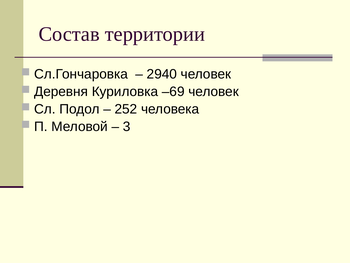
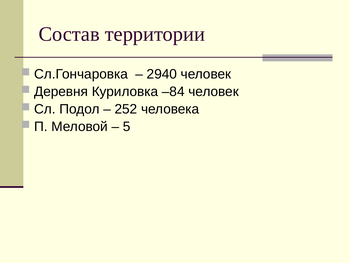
–69: –69 -> –84
3: 3 -> 5
